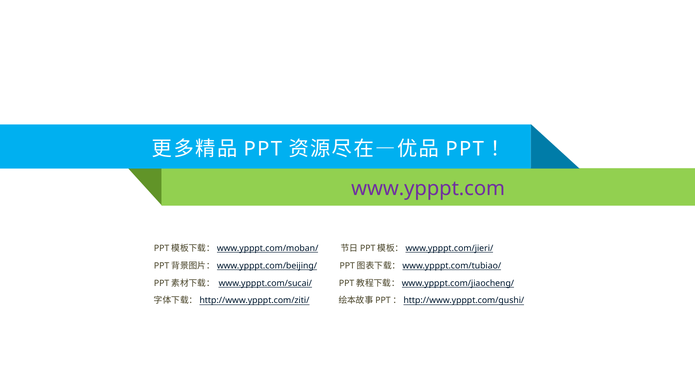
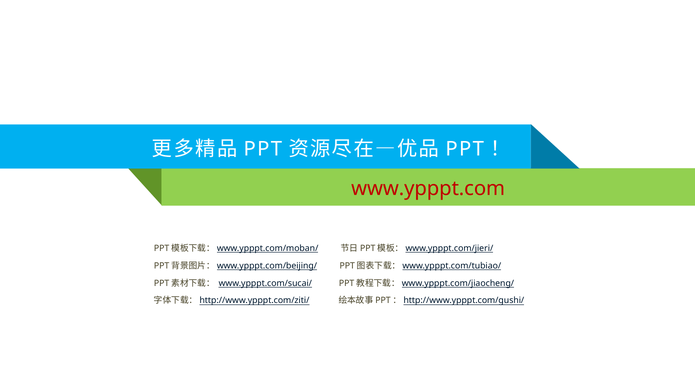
www.ypppt.com colour: purple -> red
